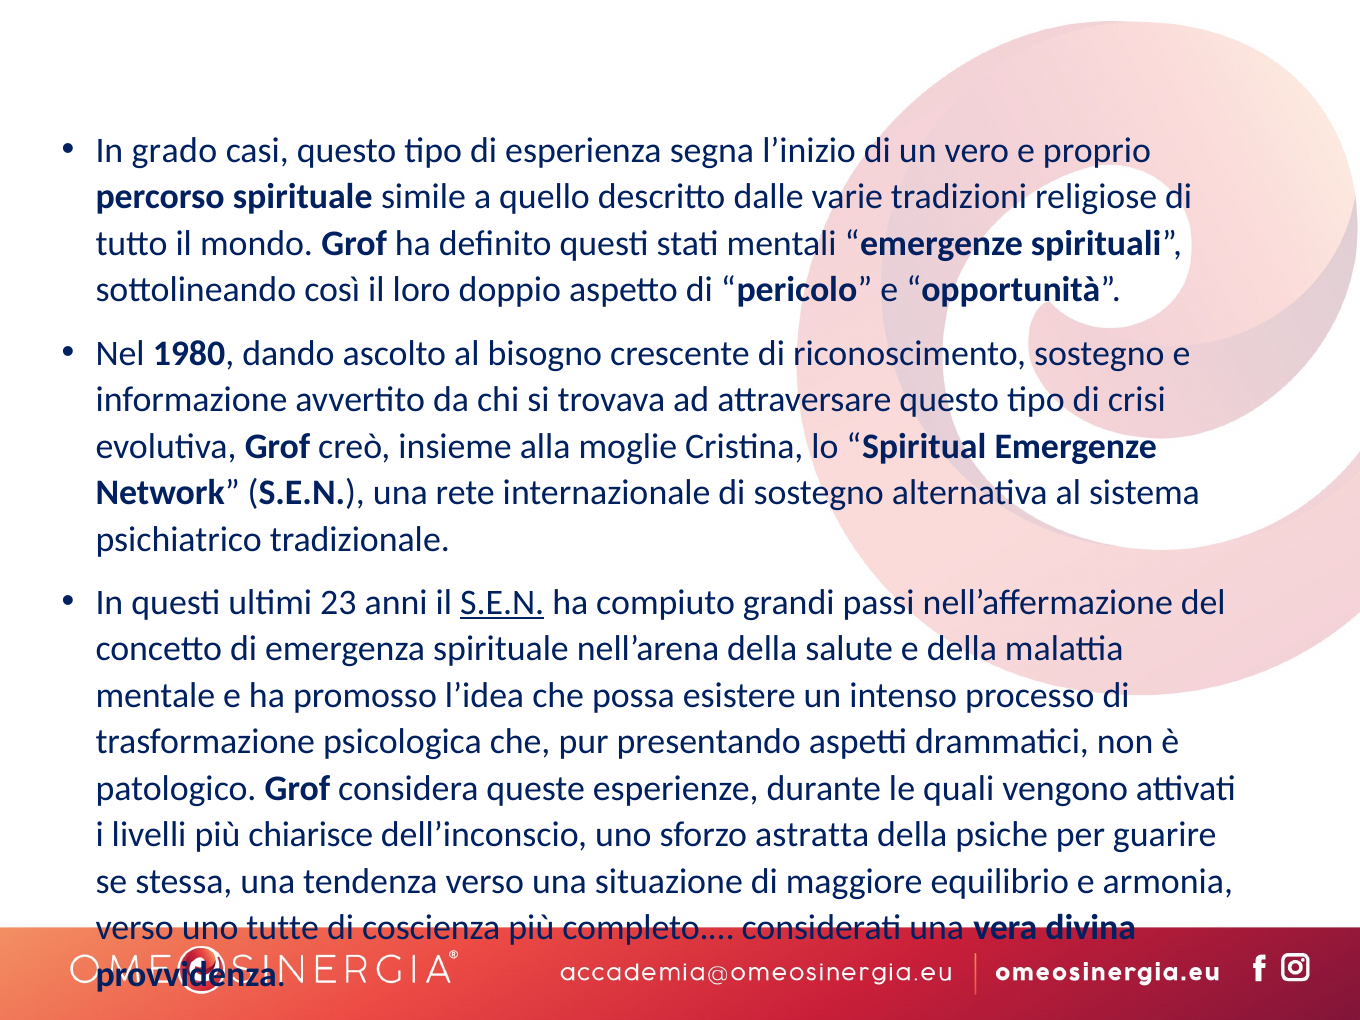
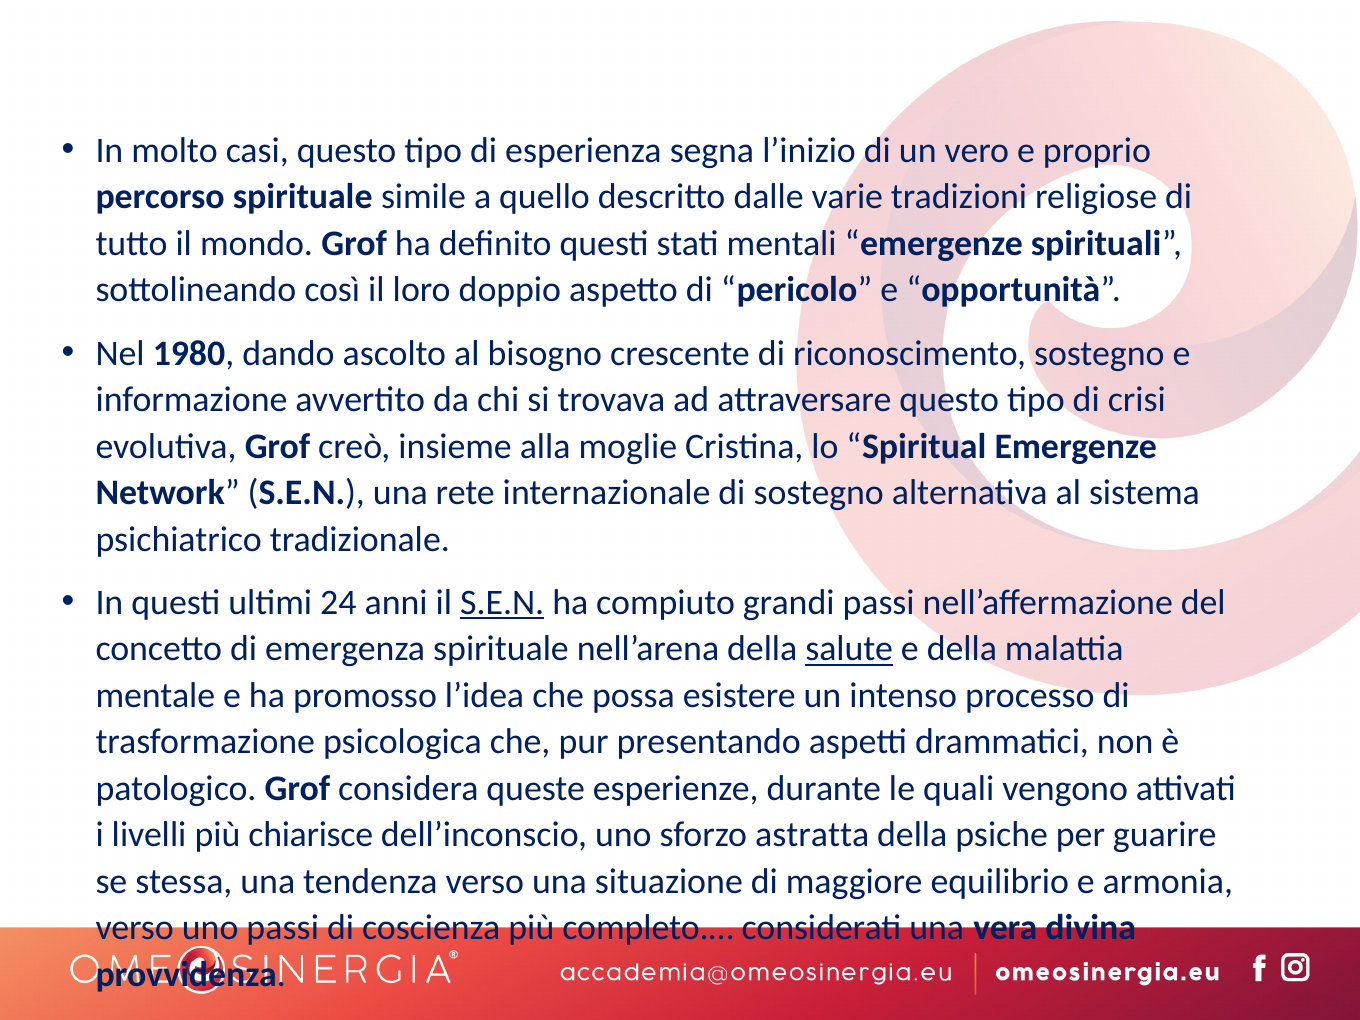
grado: grado -> molto
23: 23 -> 24
salute underline: none -> present
uno tutte: tutte -> passi
